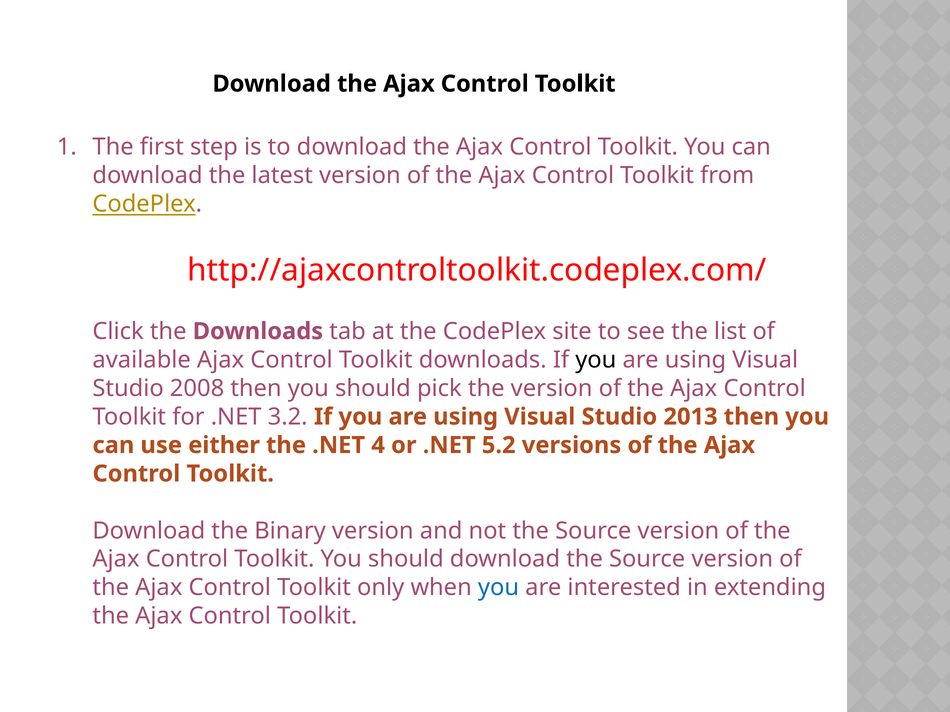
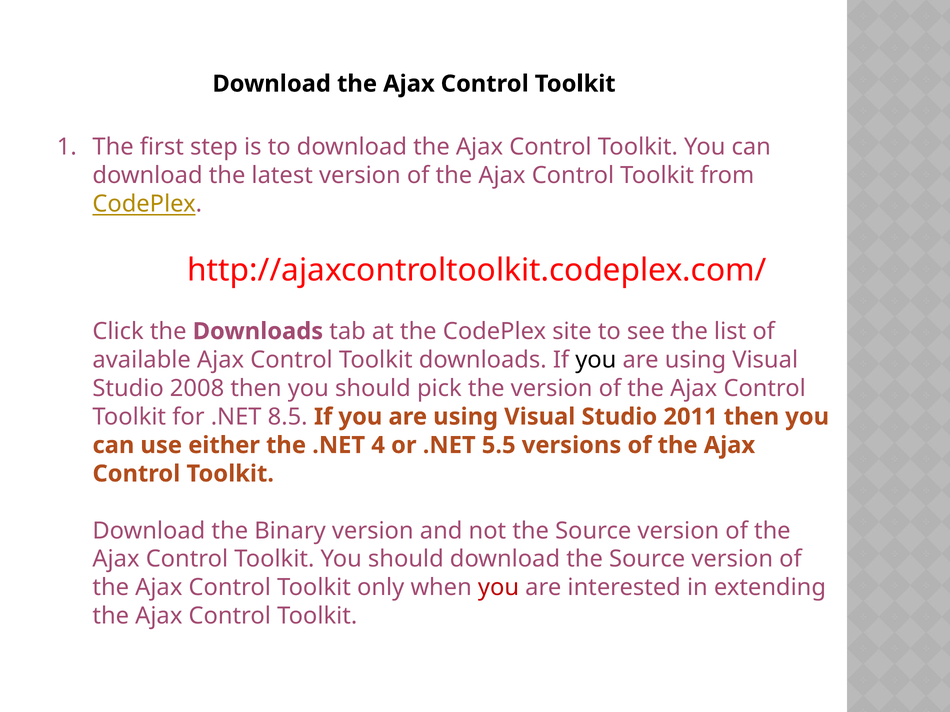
3.2: 3.2 -> 8.5
2013: 2013 -> 2011
5.2: 5.2 -> 5.5
you at (499, 588) colour: blue -> red
